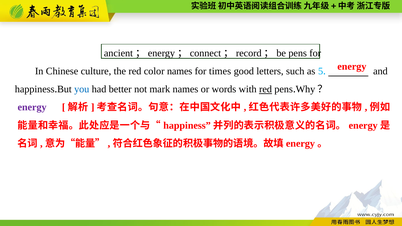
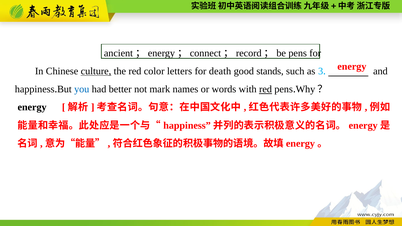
culture underline: none -> present
color names: names -> letters
times: times -> death
letters: letters -> stands
5: 5 -> 3
energy at (32, 107) colour: purple -> black
